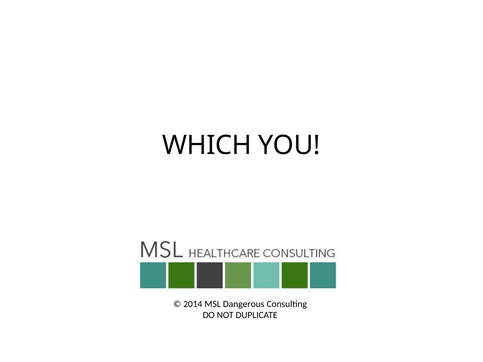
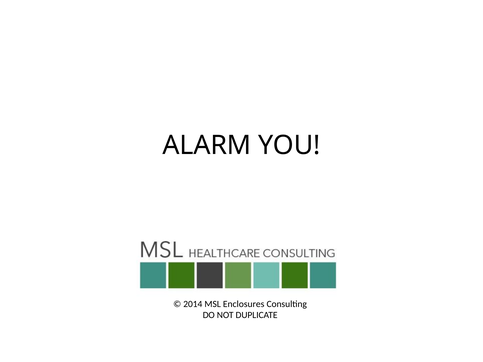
WHICH: WHICH -> ALARM
Dangerous: Dangerous -> Enclosures
